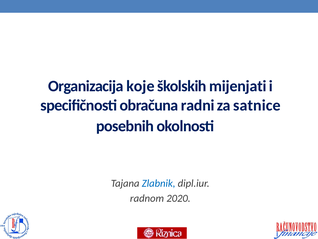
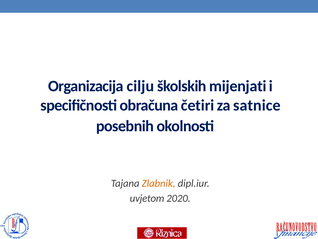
koje: koje -> cilju
radni: radni -> četiri
Zlabnik colour: blue -> orange
radnom: radnom -> uvjetom
